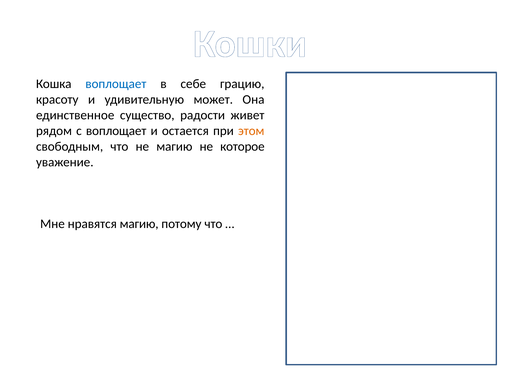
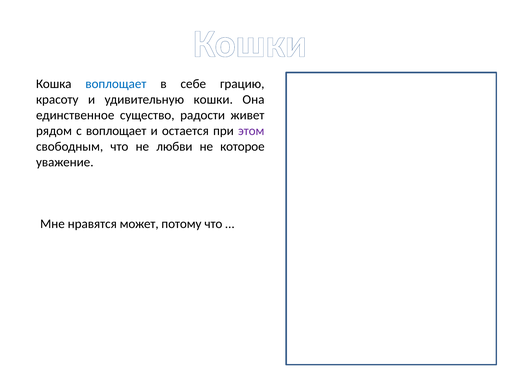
удивительную может: может -> кошки
этом colour: orange -> purple
не магию: магию -> любви
нравятся магию: магию -> может
